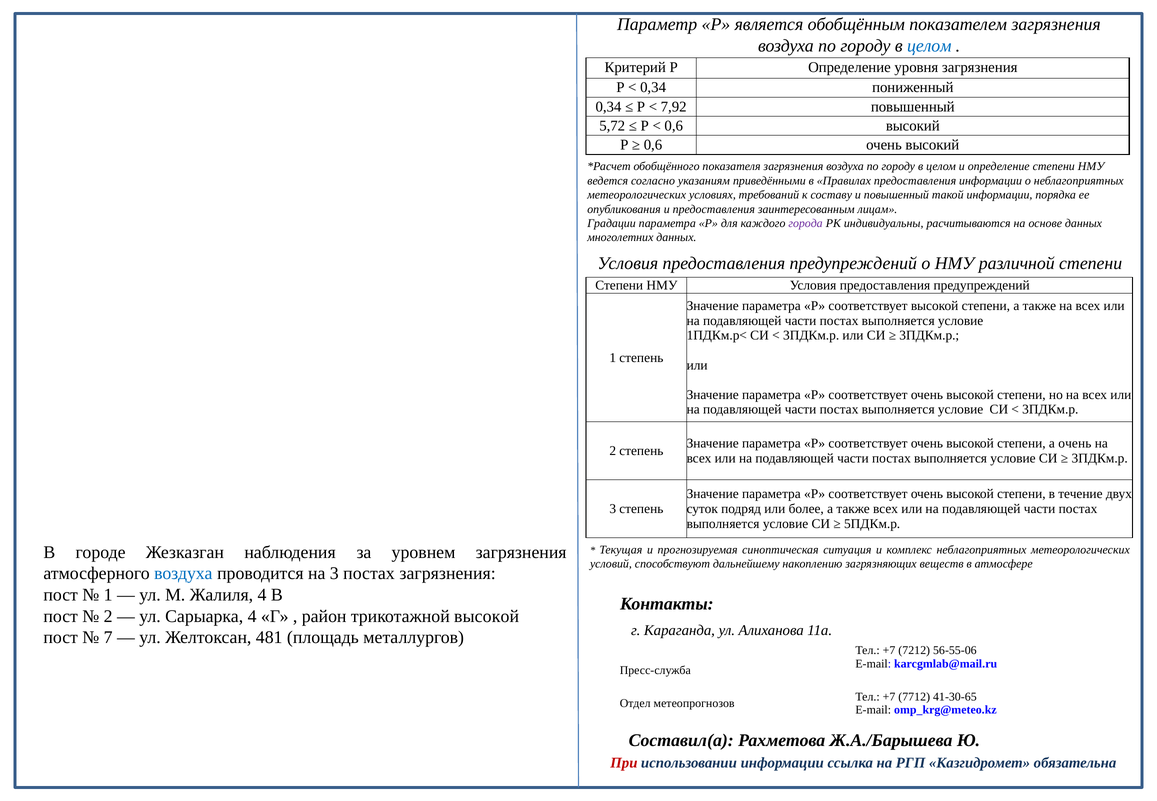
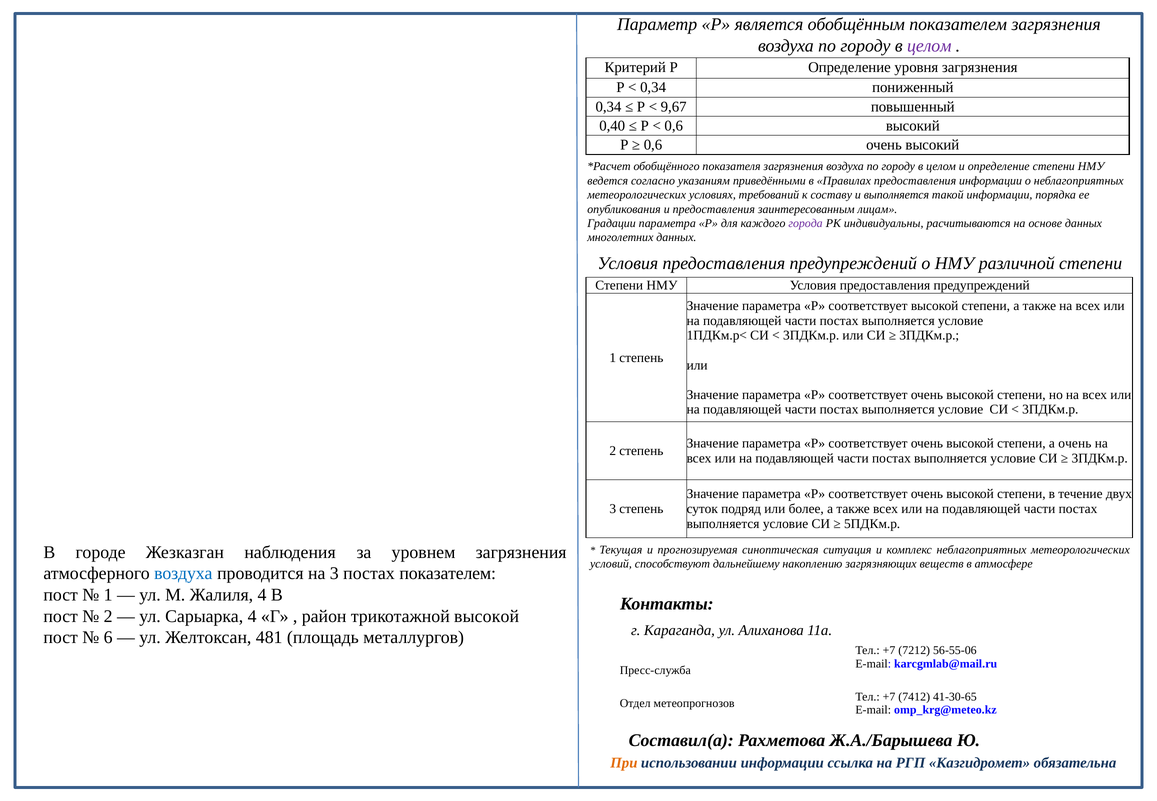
целом at (929, 46) colour: blue -> purple
7,92: 7,92 -> 9,67
5,72: 5,72 -> 0,40
и повышенный: повышенный -> выполняется
постах загрязнения: загрязнения -> показателем
7: 7 -> 6
7712: 7712 -> 7412
При colour: red -> orange
